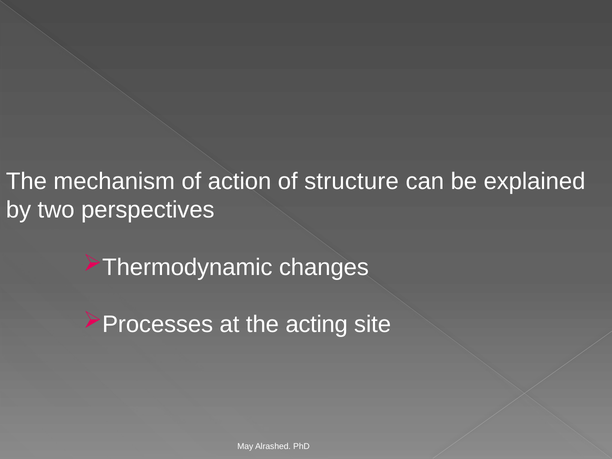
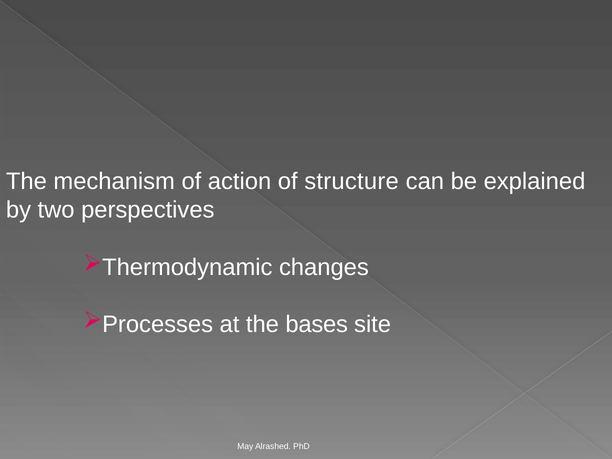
acting: acting -> bases
